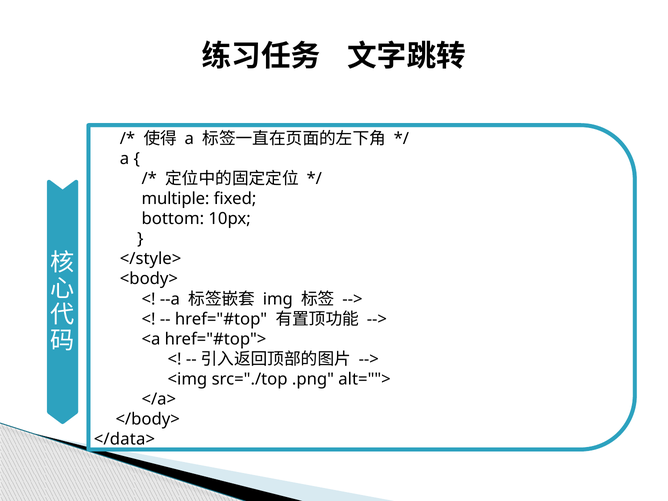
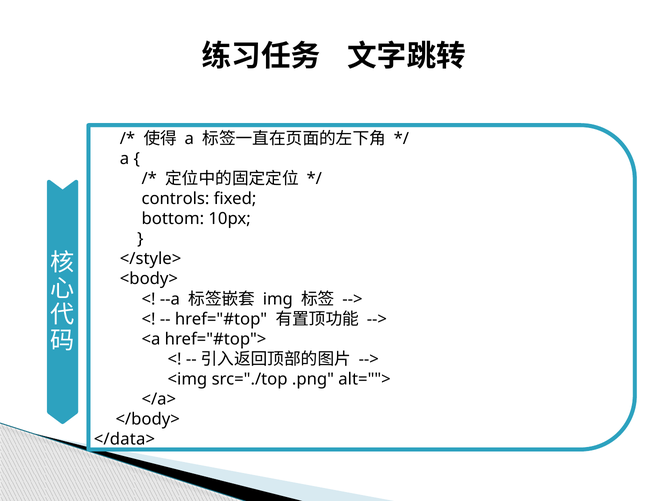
multiple: multiple -> controls
